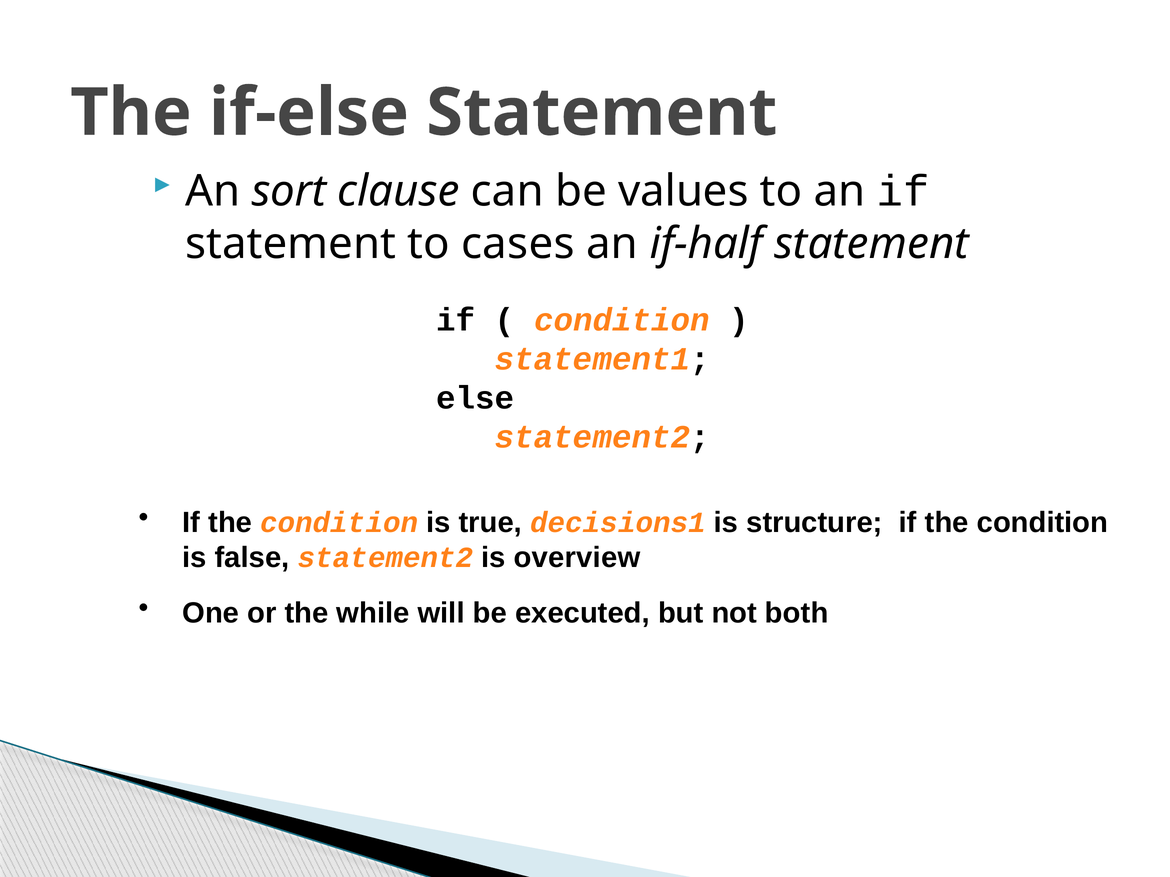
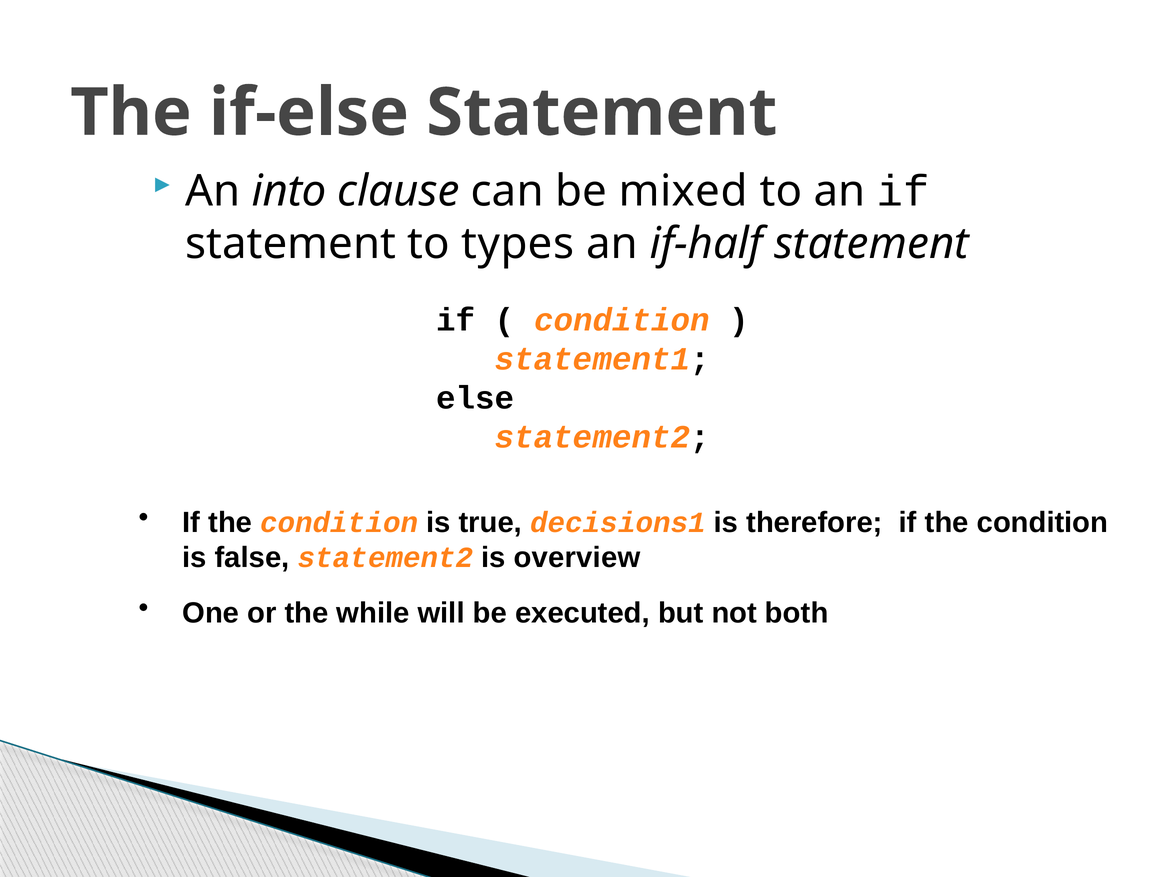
sort: sort -> into
values: values -> mixed
cases: cases -> types
structure: structure -> therefore
